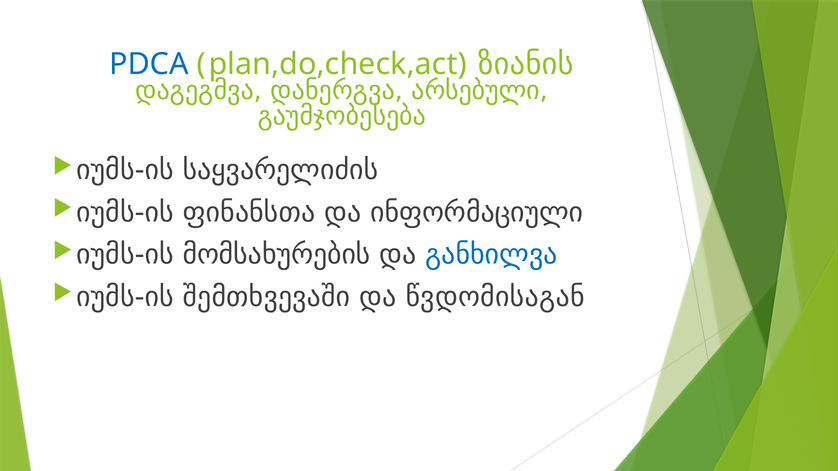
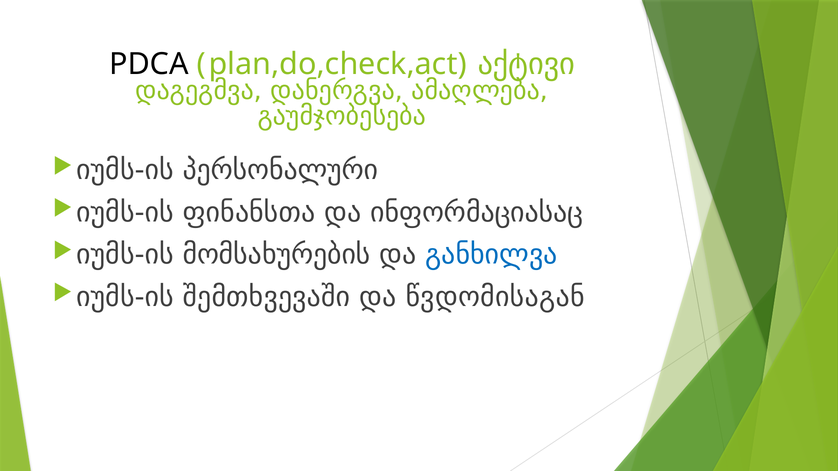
PDCA colour: blue -> black
ზიანის: ზიანის -> აქტივი
არსებული: არსებული -> ამაღლება
საყვარელიძის: საყვარელიძის -> პერსონალური
ინფორმაციული: ინფორმაციული -> ინფორმაციასაც
